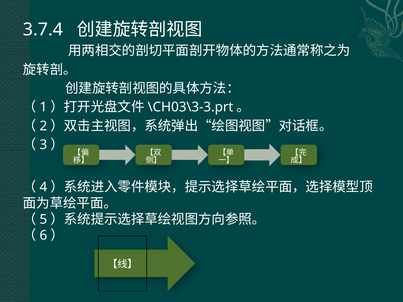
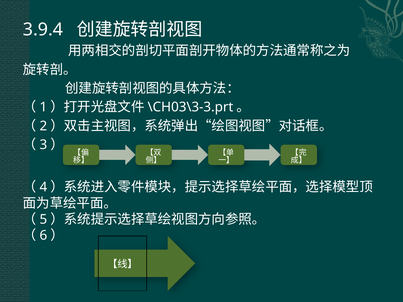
3.7.4: 3.7.4 -> 3.9.4
